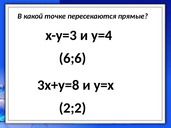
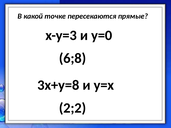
y=4: y=4 -> y=0
6;6: 6;6 -> 6;8
